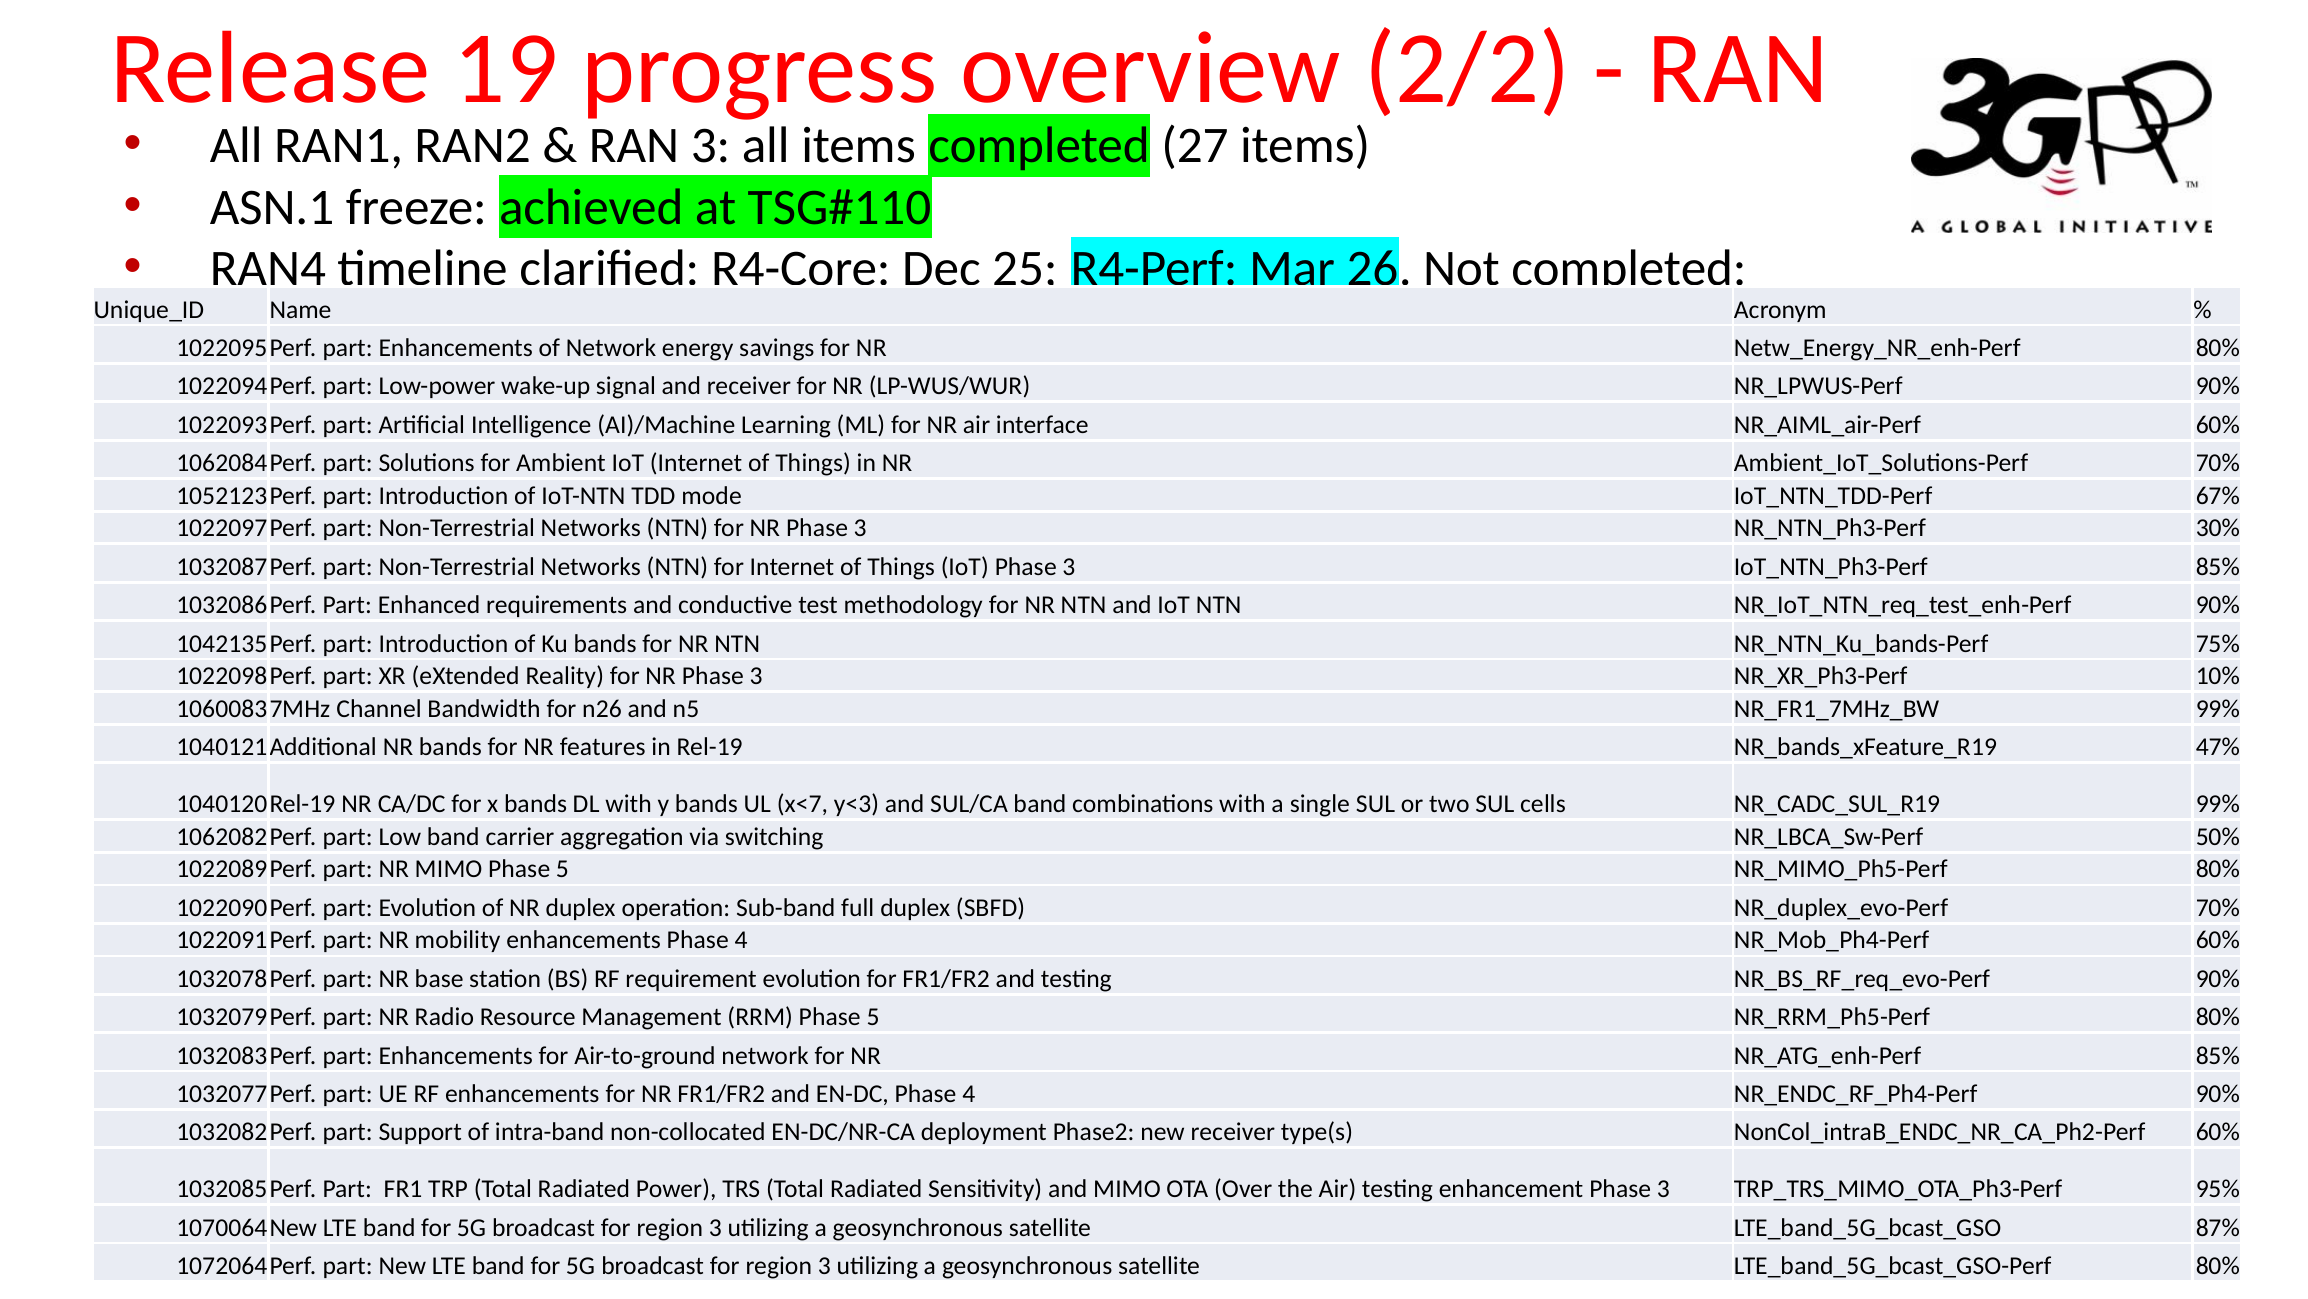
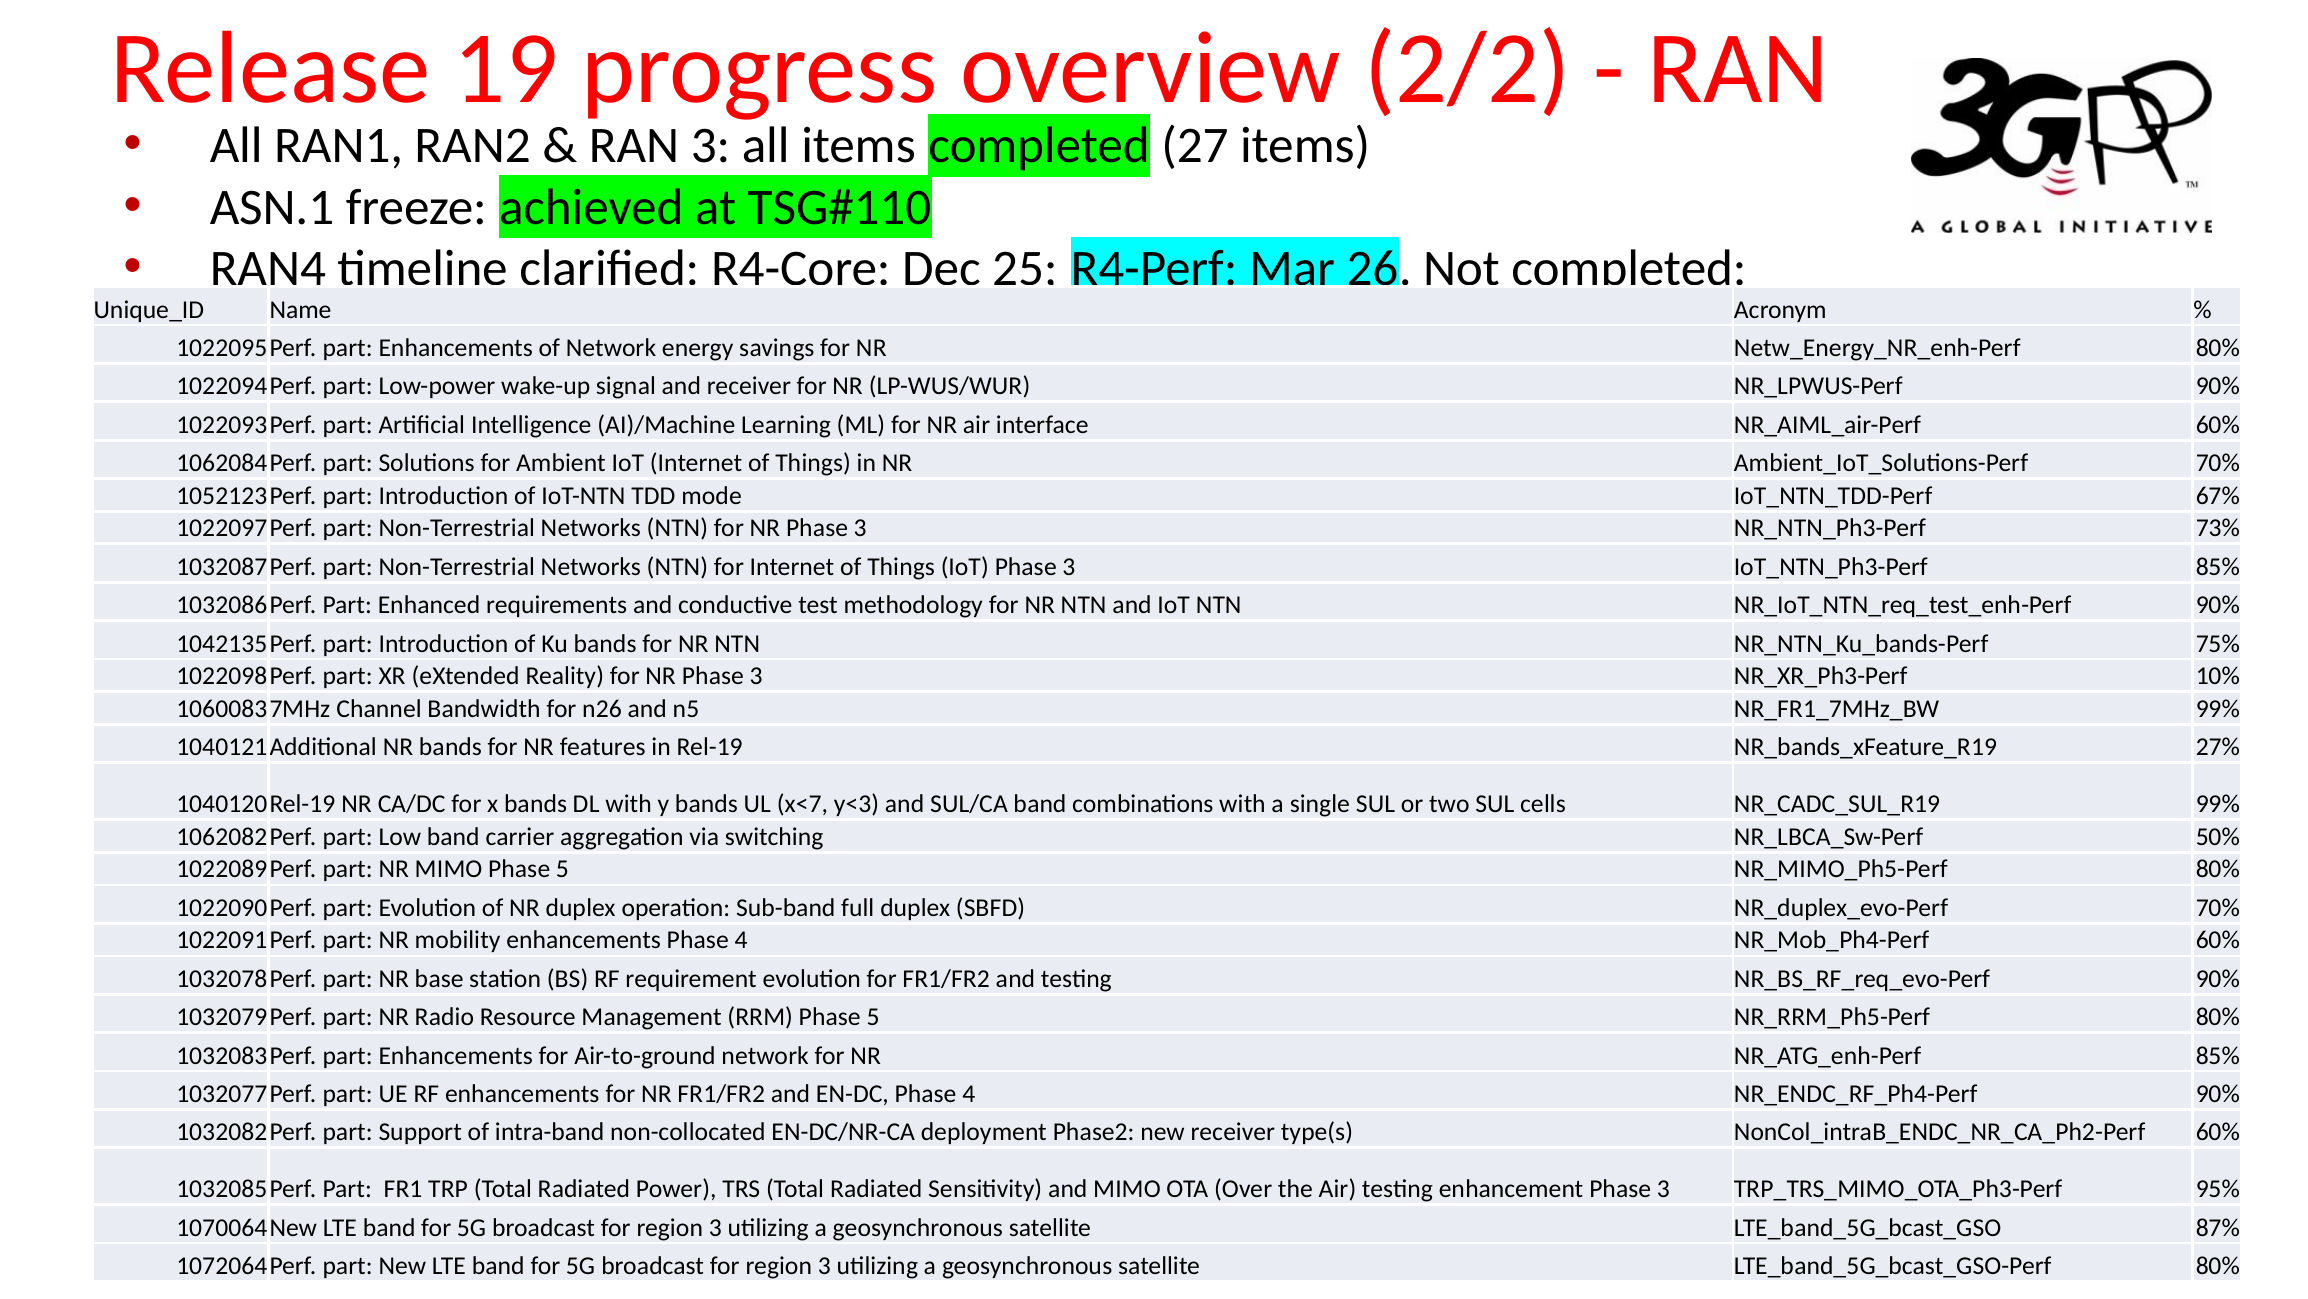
30%: 30% -> 73%
47%: 47% -> 27%
